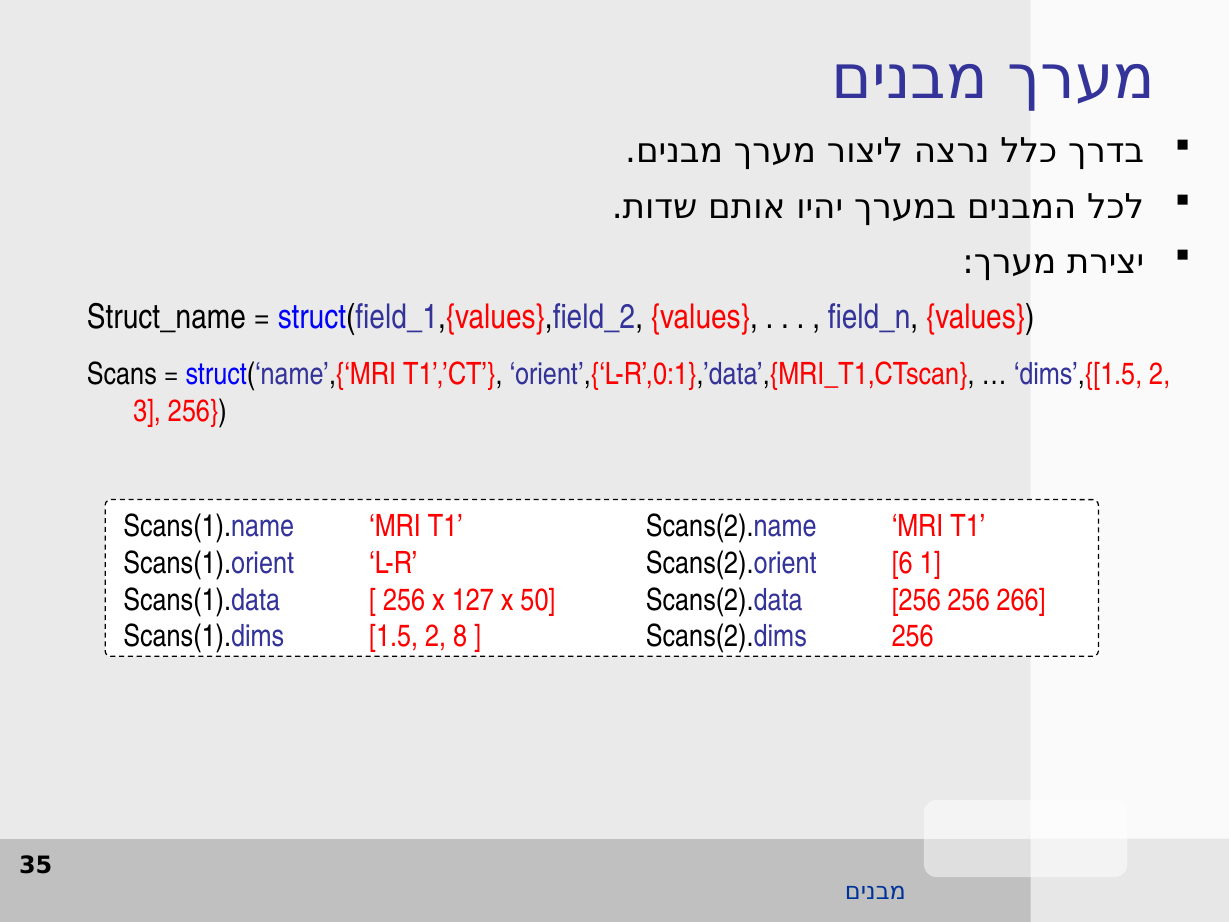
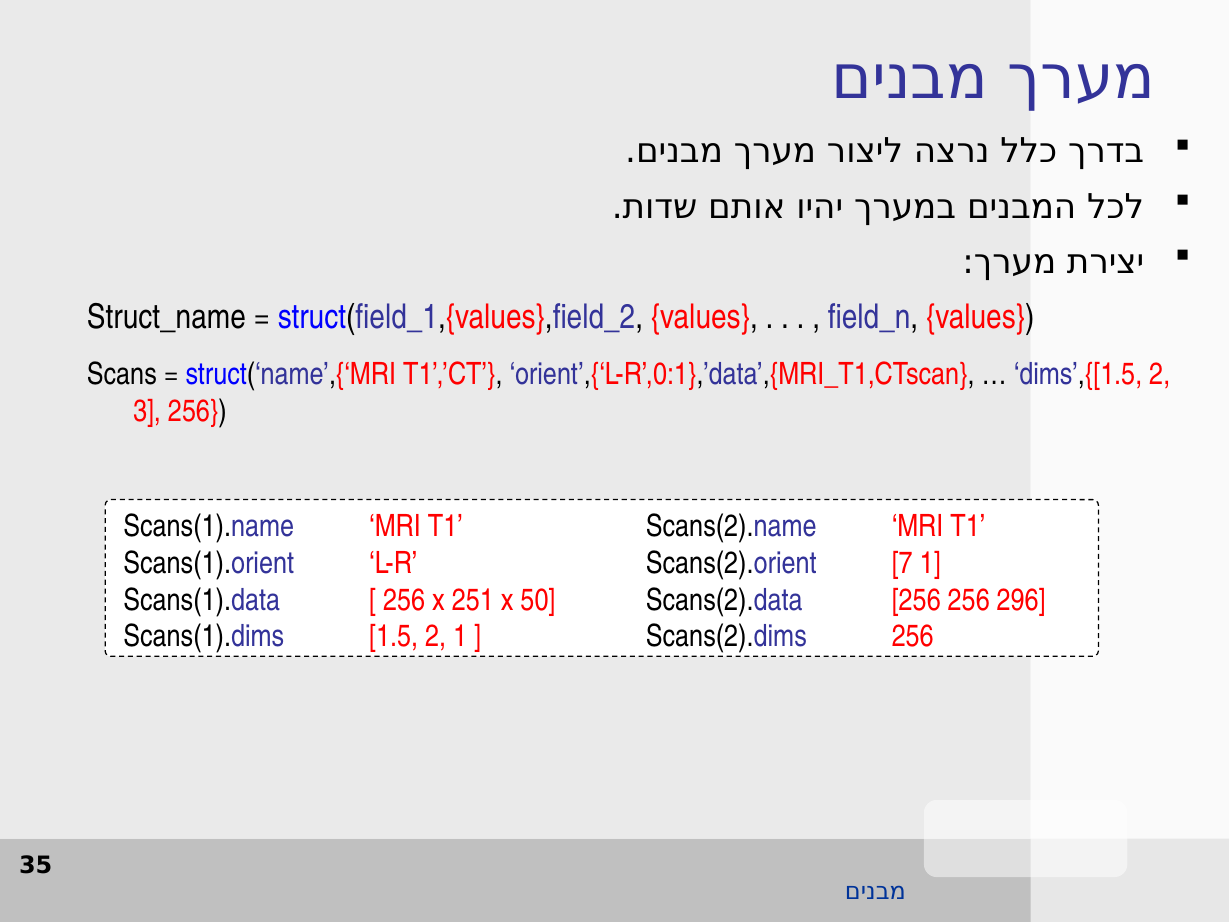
6: 6 -> 7
127: 127 -> 251
266: 266 -> 296
2 8: 8 -> 1
